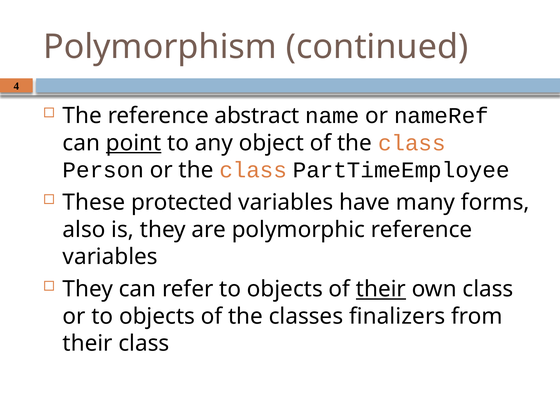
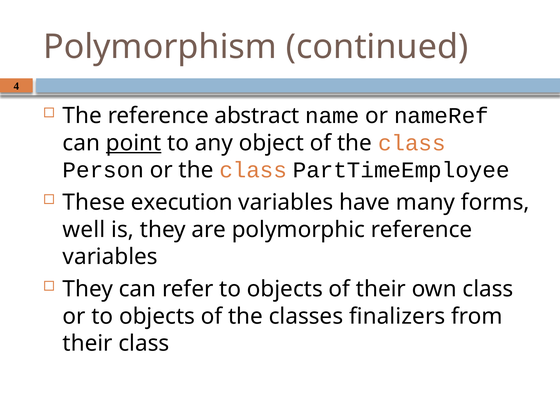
protected: protected -> execution
also: also -> well
their at (381, 289) underline: present -> none
